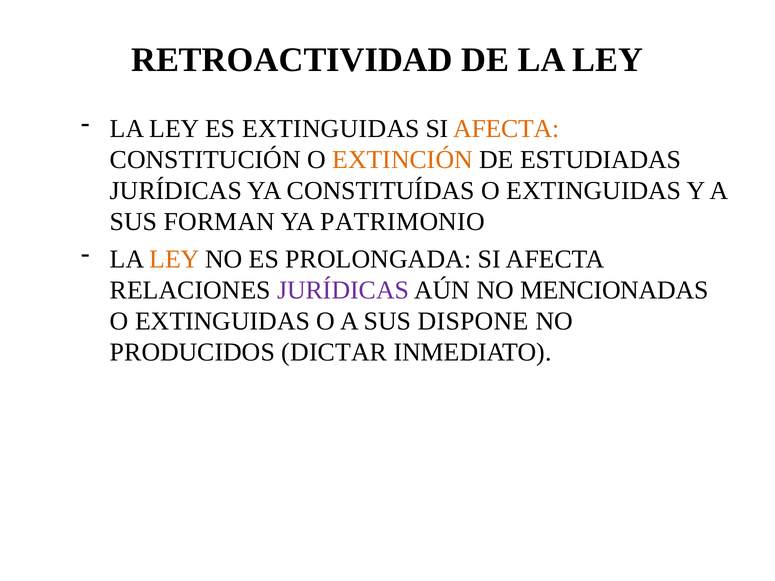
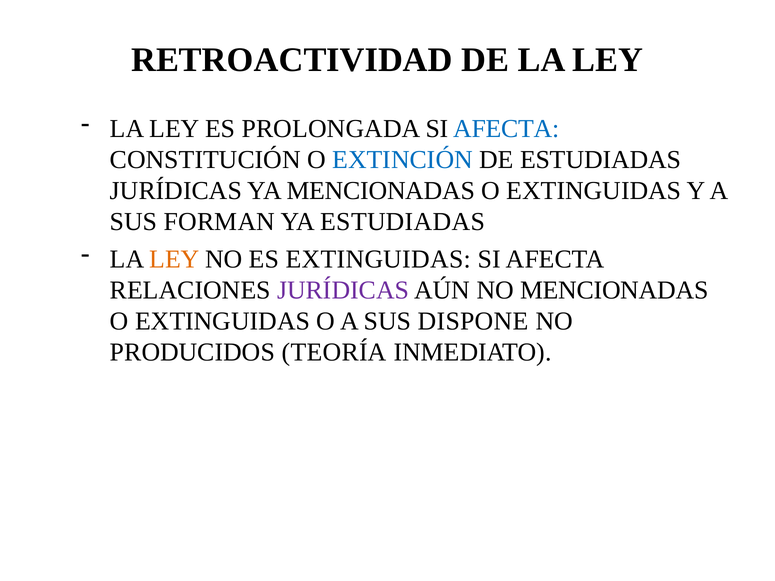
ES EXTINGUIDAS: EXTINGUIDAS -> PROLONGADA
AFECTA at (506, 129) colour: orange -> blue
EXTINCIÓN colour: orange -> blue
YA CONSTITUÍDAS: CONSTITUÍDAS -> MENCIONADAS
YA PATRIMONIO: PATRIMONIO -> ESTUDIADAS
ES PROLONGADA: PROLONGADA -> EXTINGUIDAS
DICTAR: DICTAR -> TEORÍA
